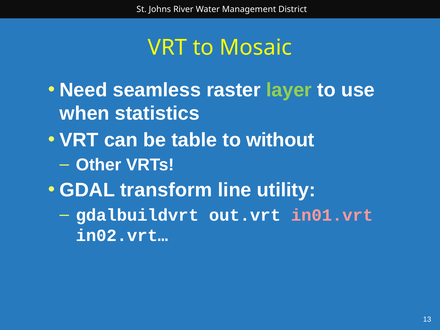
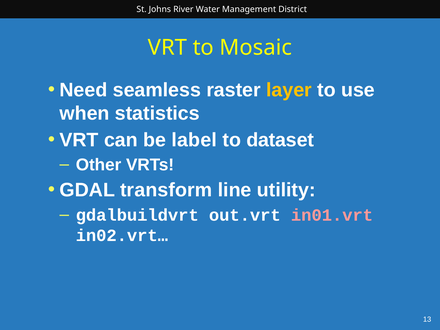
layer colour: light green -> yellow
table: table -> label
without: without -> dataset
